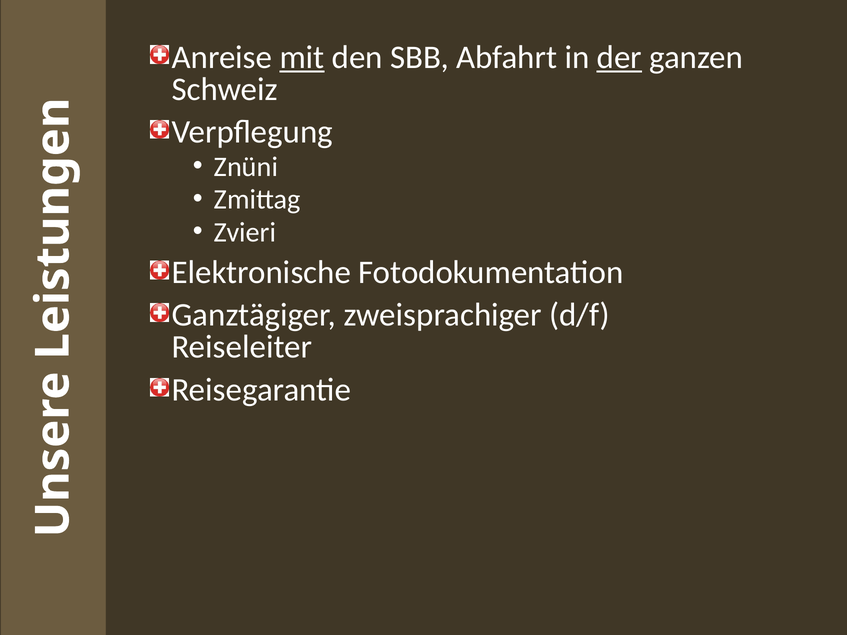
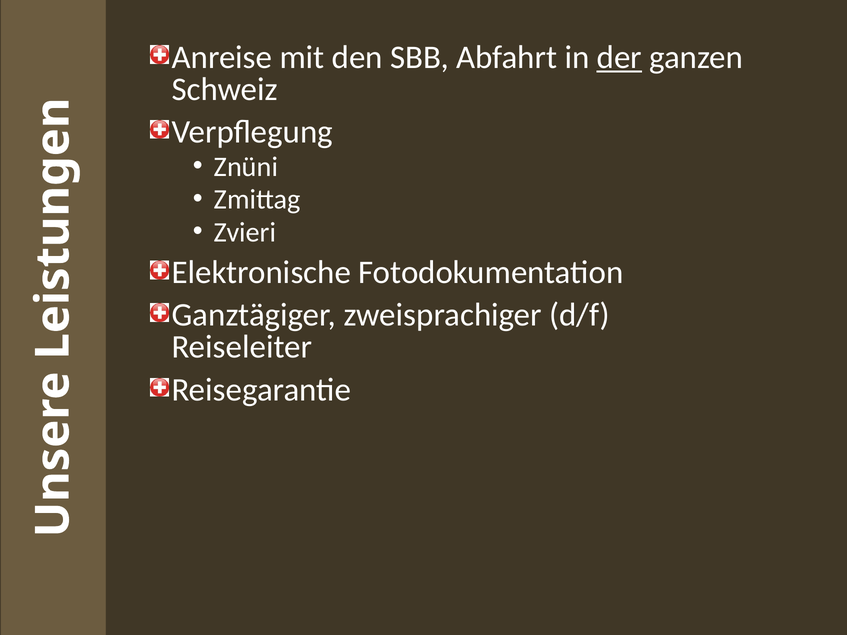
mit underline: present -> none
